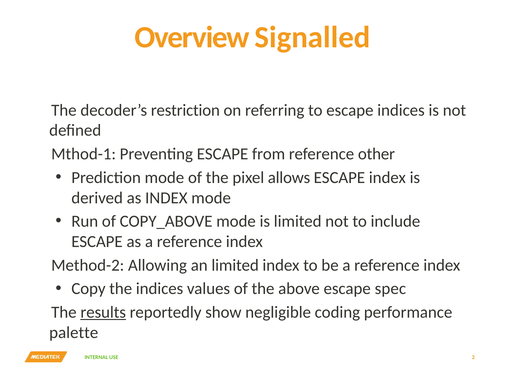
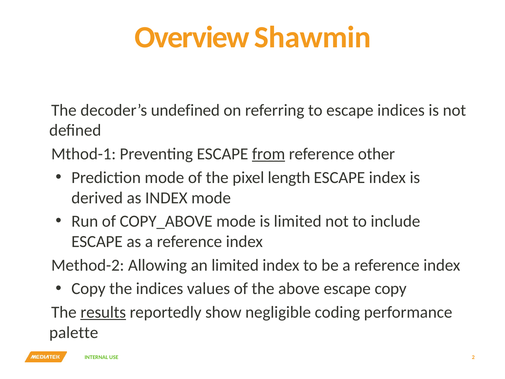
Signalled: Signalled -> Shawmin
restriction: restriction -> undefined
from underline: none -> present
allows: allows -> length
escape spec: spec -> copy
